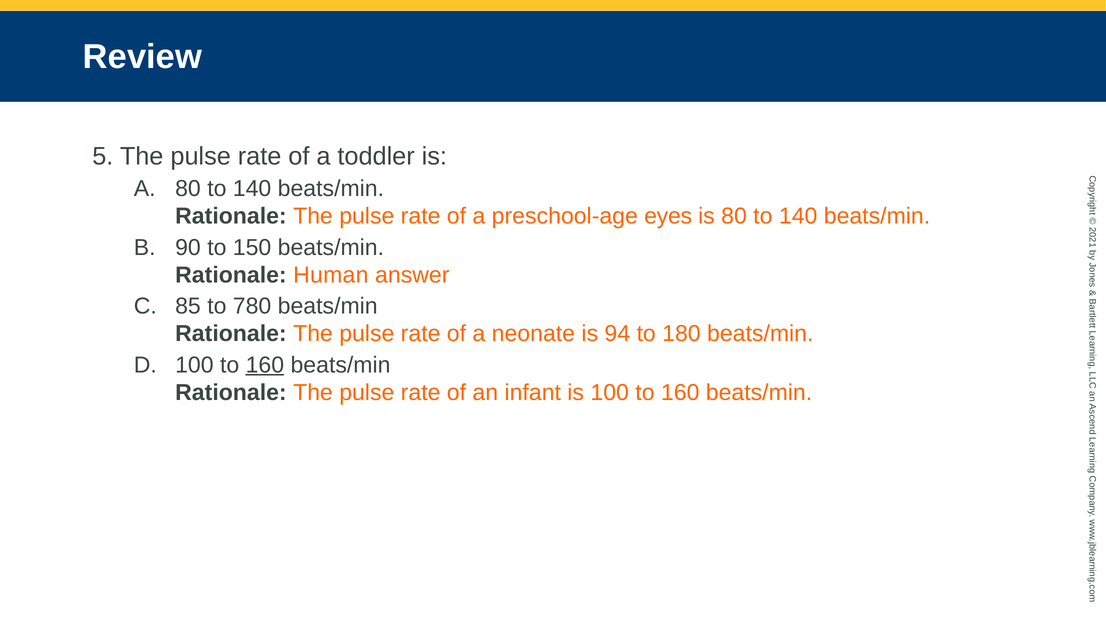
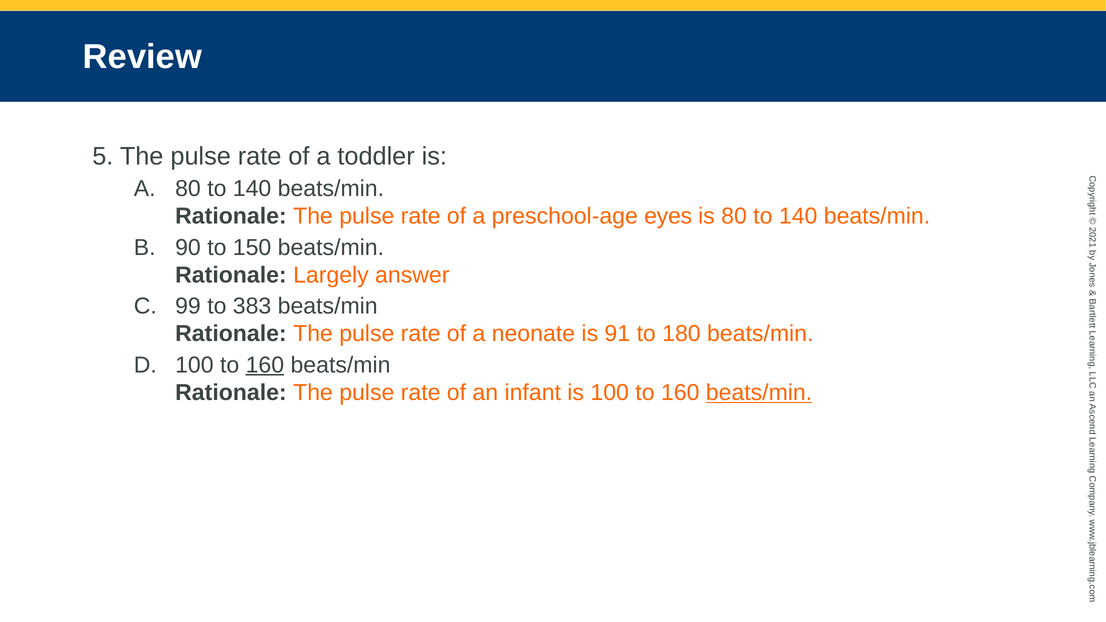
Human: Human -> Largely
85: 85 -> 99
780: 780 -> 383
94: 94 -> 91
beats/min at (759, 393) underline: none -> present
